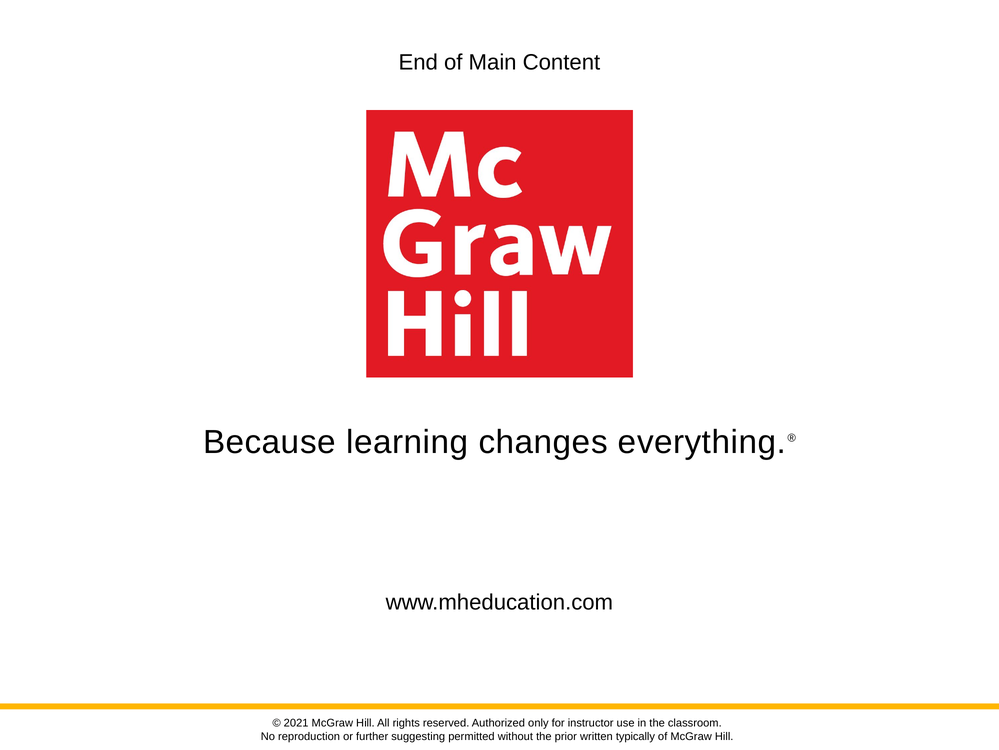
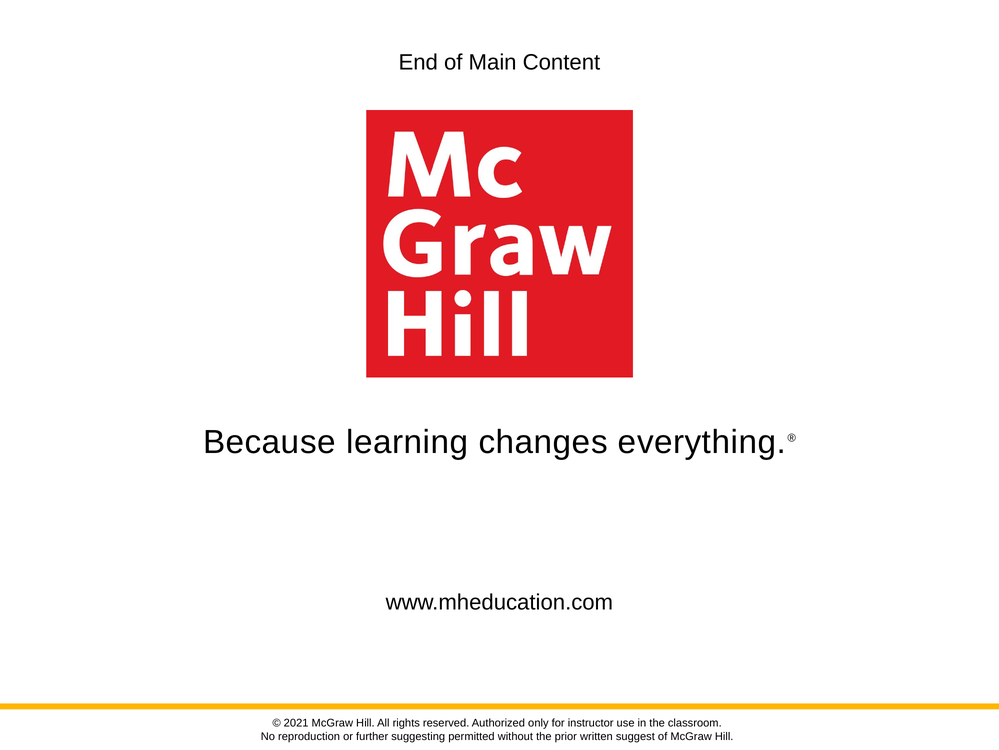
typically: typically -> suggest
